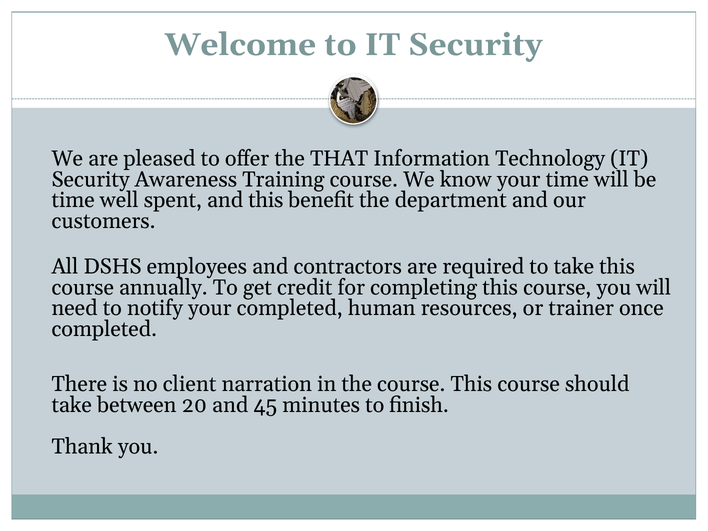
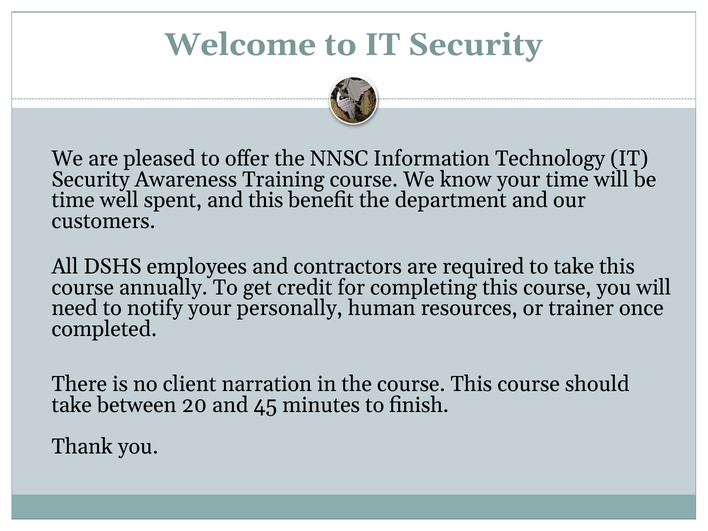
THAT: THAT -> NNSC
your completed: completed -> personally
